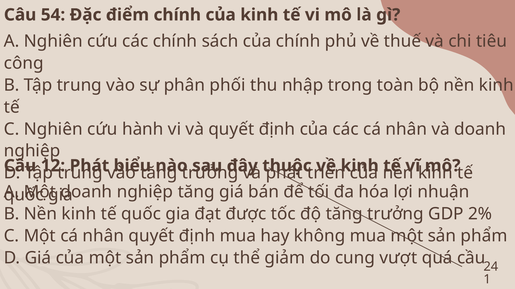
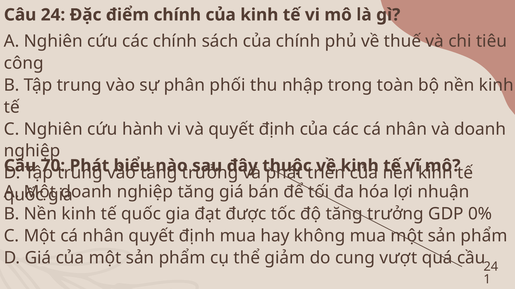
Câu 54: 54 -> 24
12: 12 -> 70
2%: 2% -> 0%
